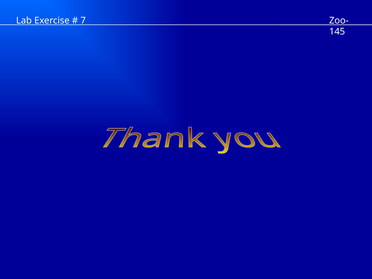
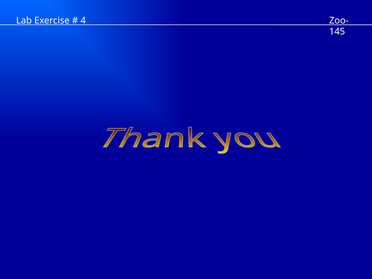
7: 7 -> 4
